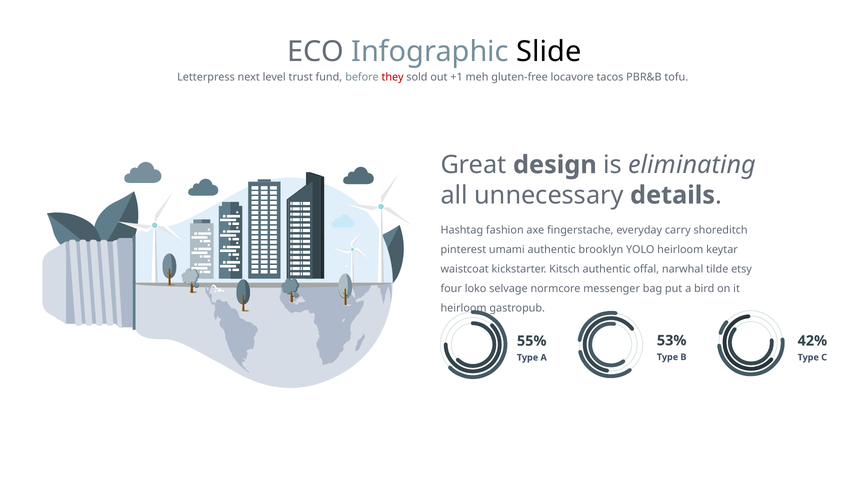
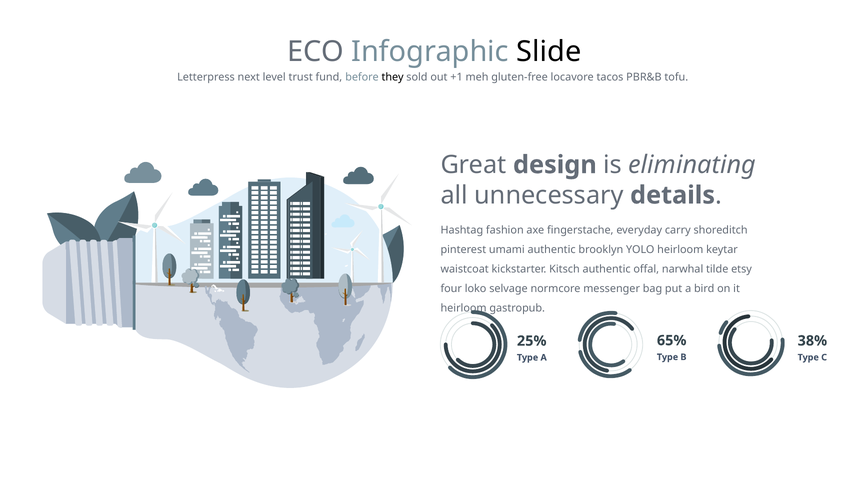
they colour: red -> black
53%: 53% -> 65%
42%: 42% -> 38%
55%: 55% -> 25%
